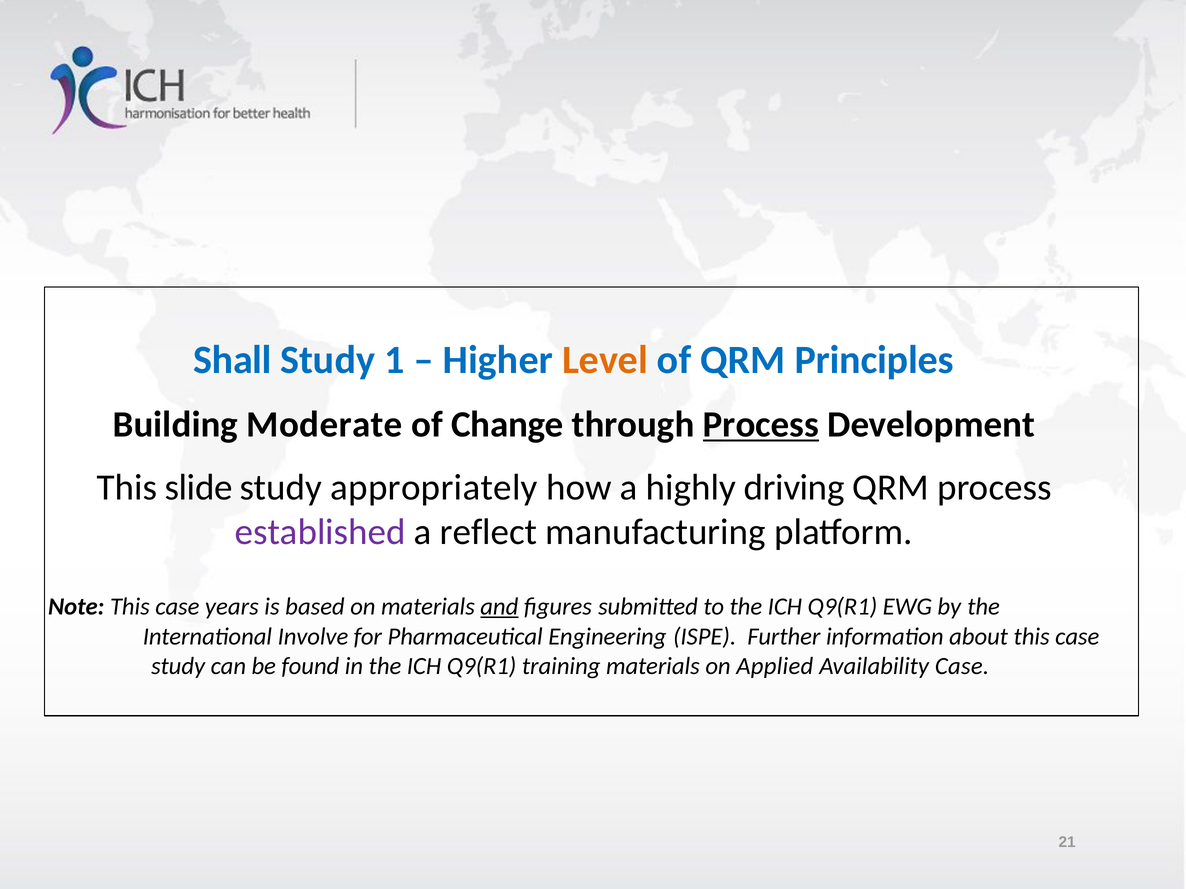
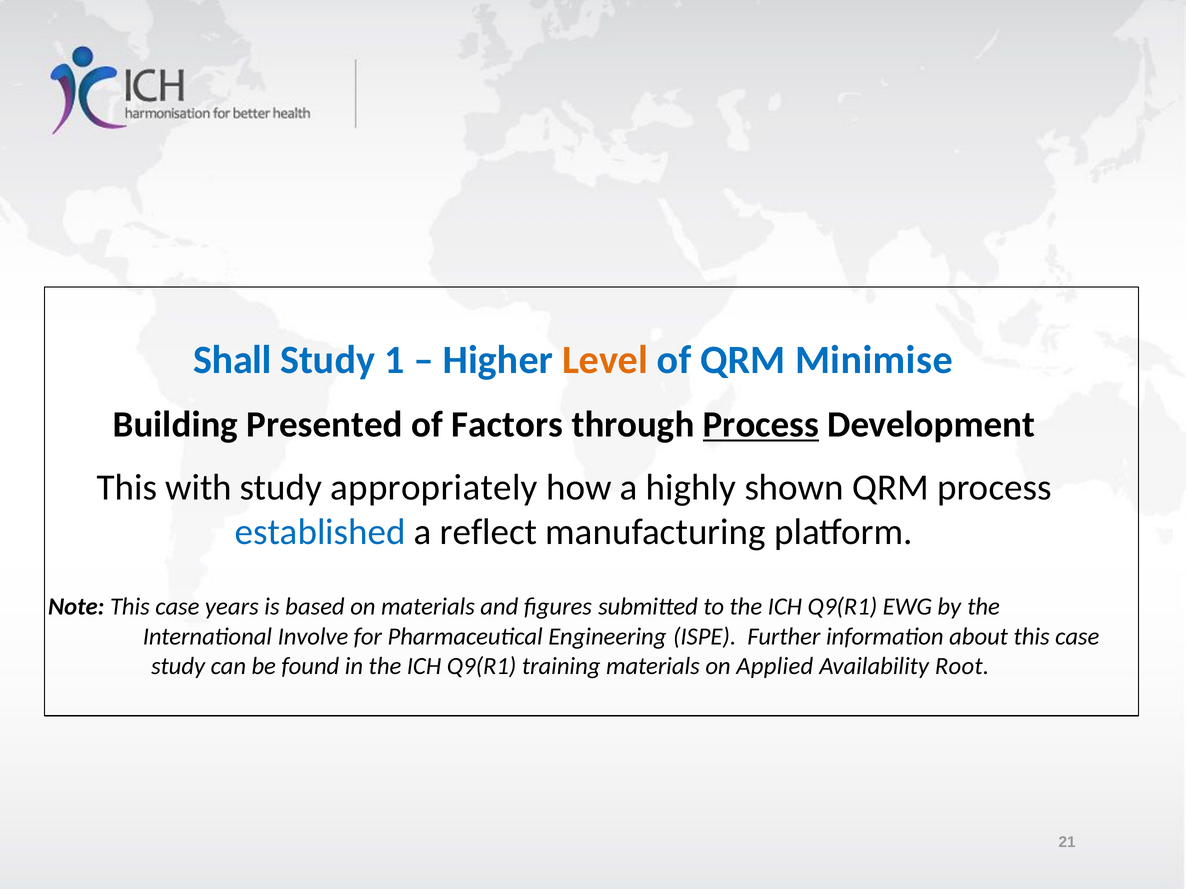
Principles: Principles -> Minimise
Moderate: Moderate -> Presented
Change: Change -> Factors
slide: slide -> with
driving: driving -> shown
established colour: purple -> blue
and underline: present -> none
Availability Case: Case -> Root
